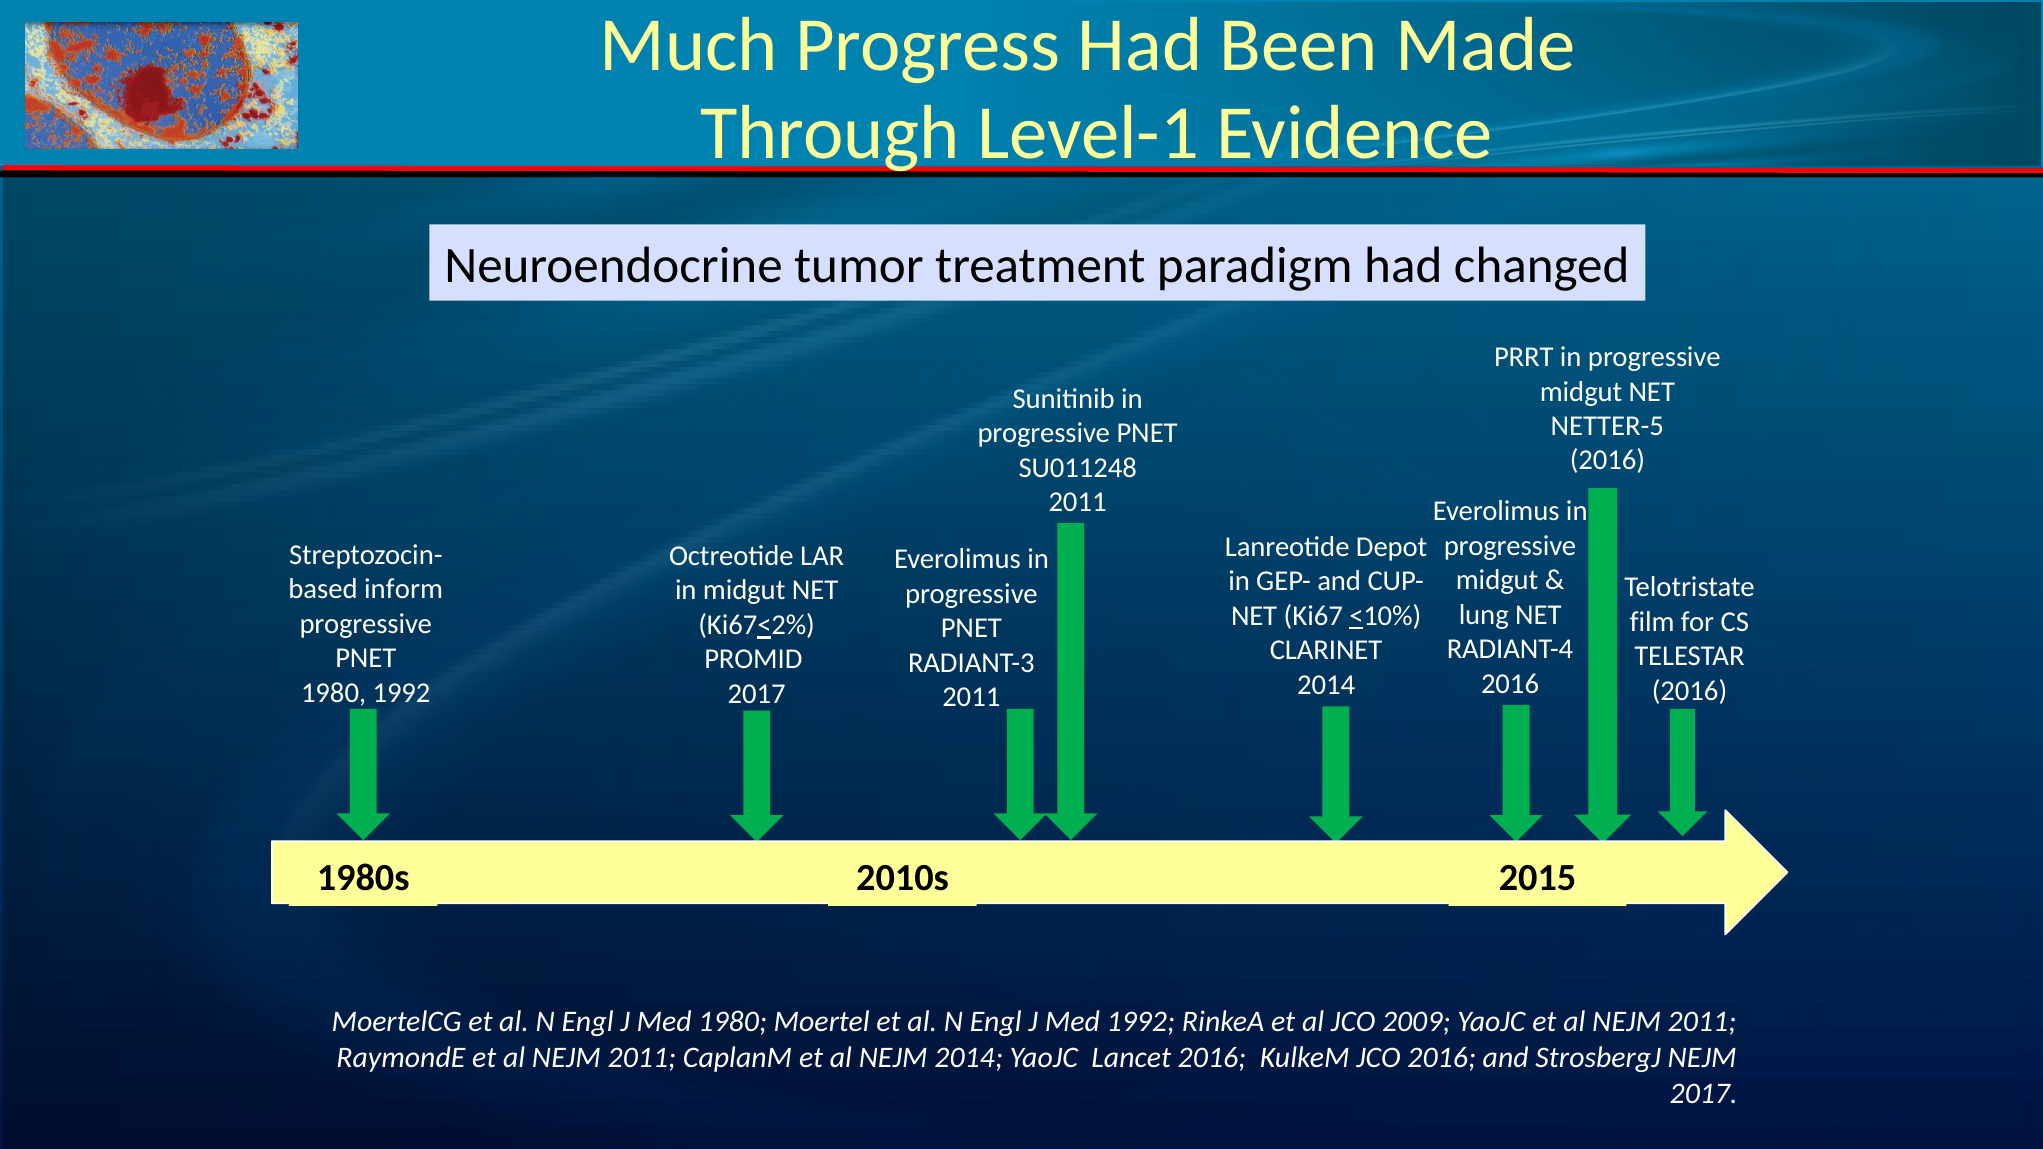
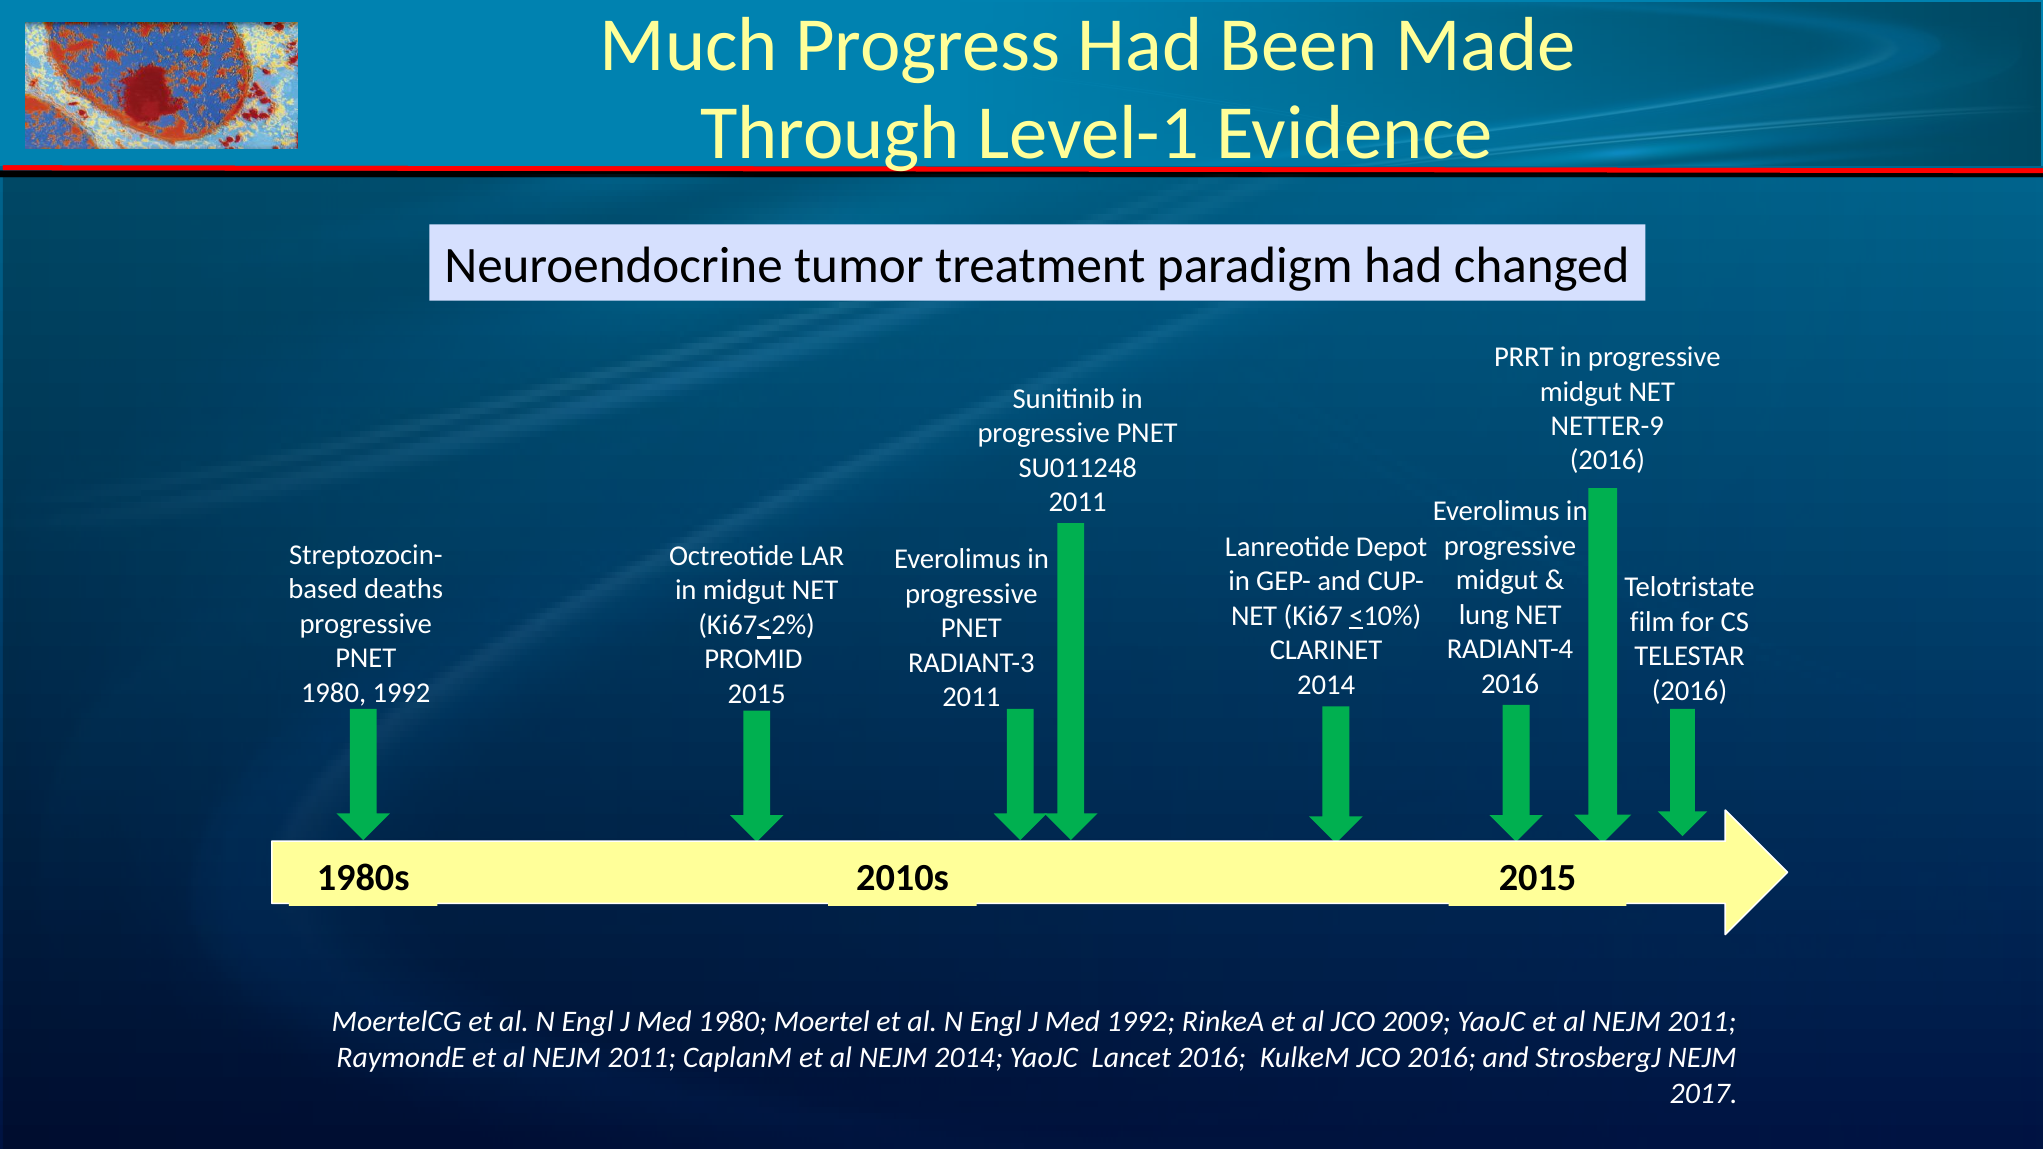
NETTER-5: NETTER-5 -> NETTER-9
inform: inform -> deaths
2017 at (757, 694): 2017 -> 2015
